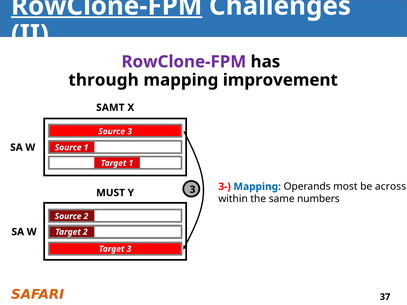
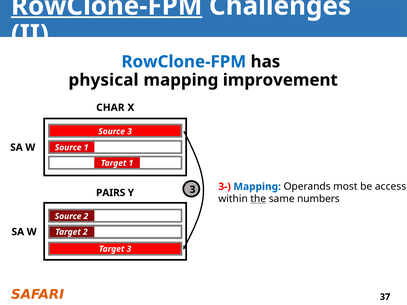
RowClone-FPM at (184, 62) colour: purple -> blue
through: through -> physical
SAMT: SAMT -> CHAR
across: across -> access
MUST: MUST -> PAIRS
the underline: none -> present
